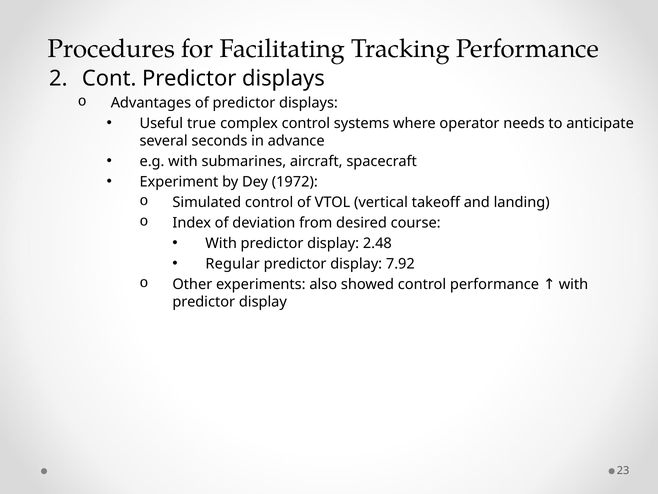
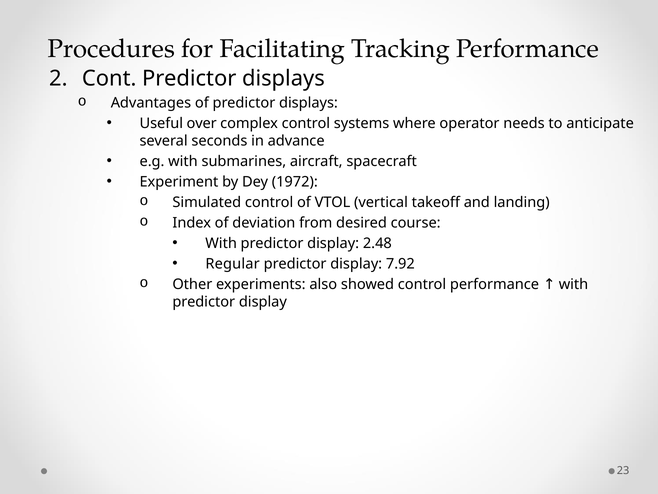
true: true -> over
